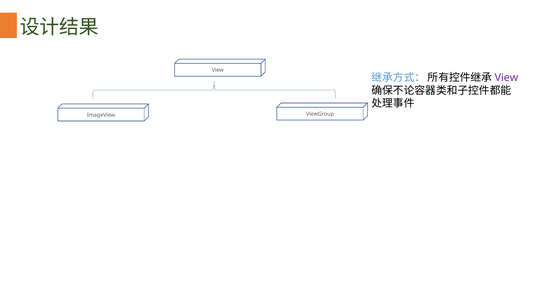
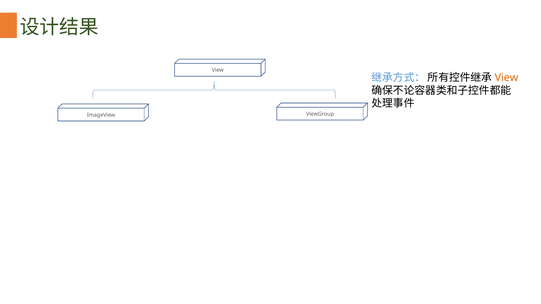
View at (506, 78) colour: purple -> orange
